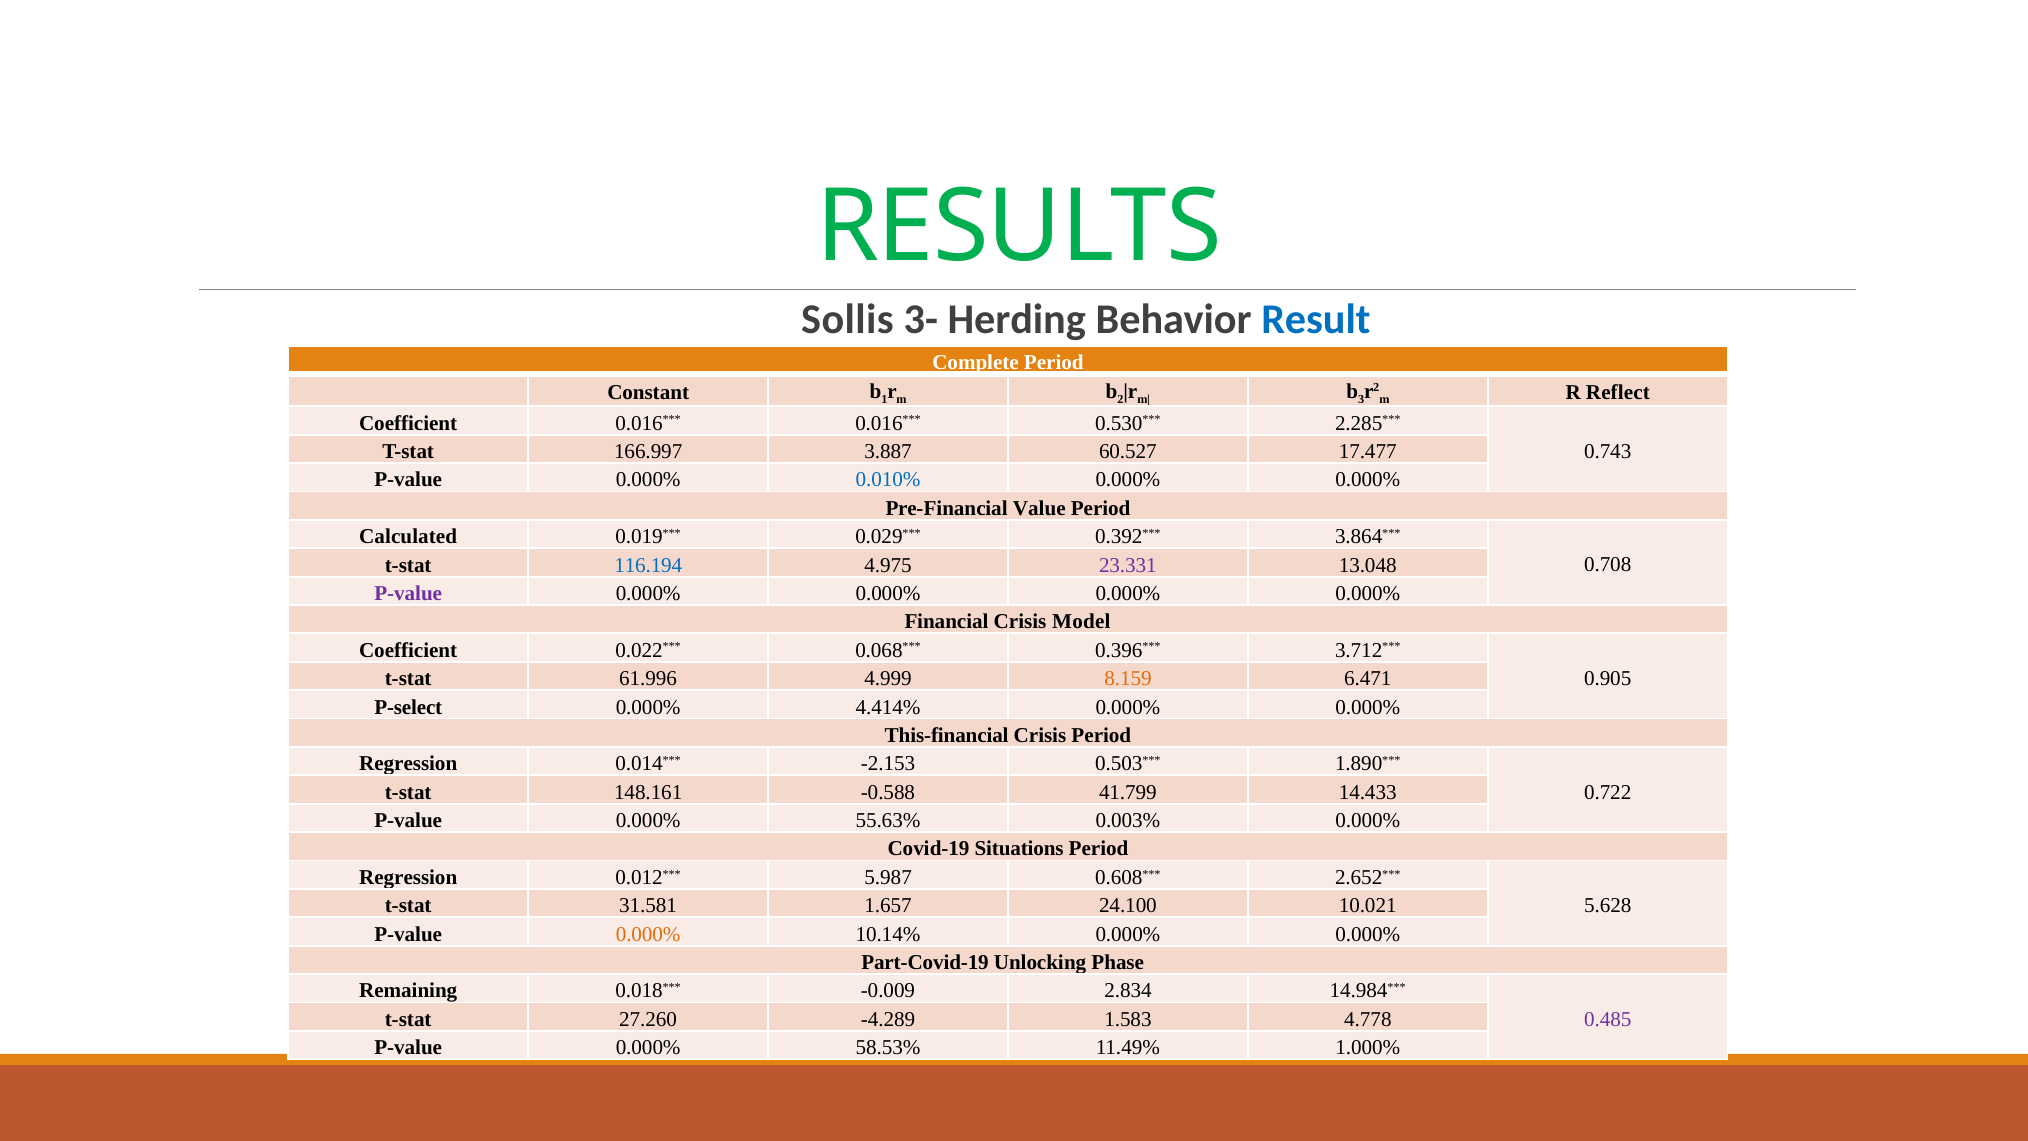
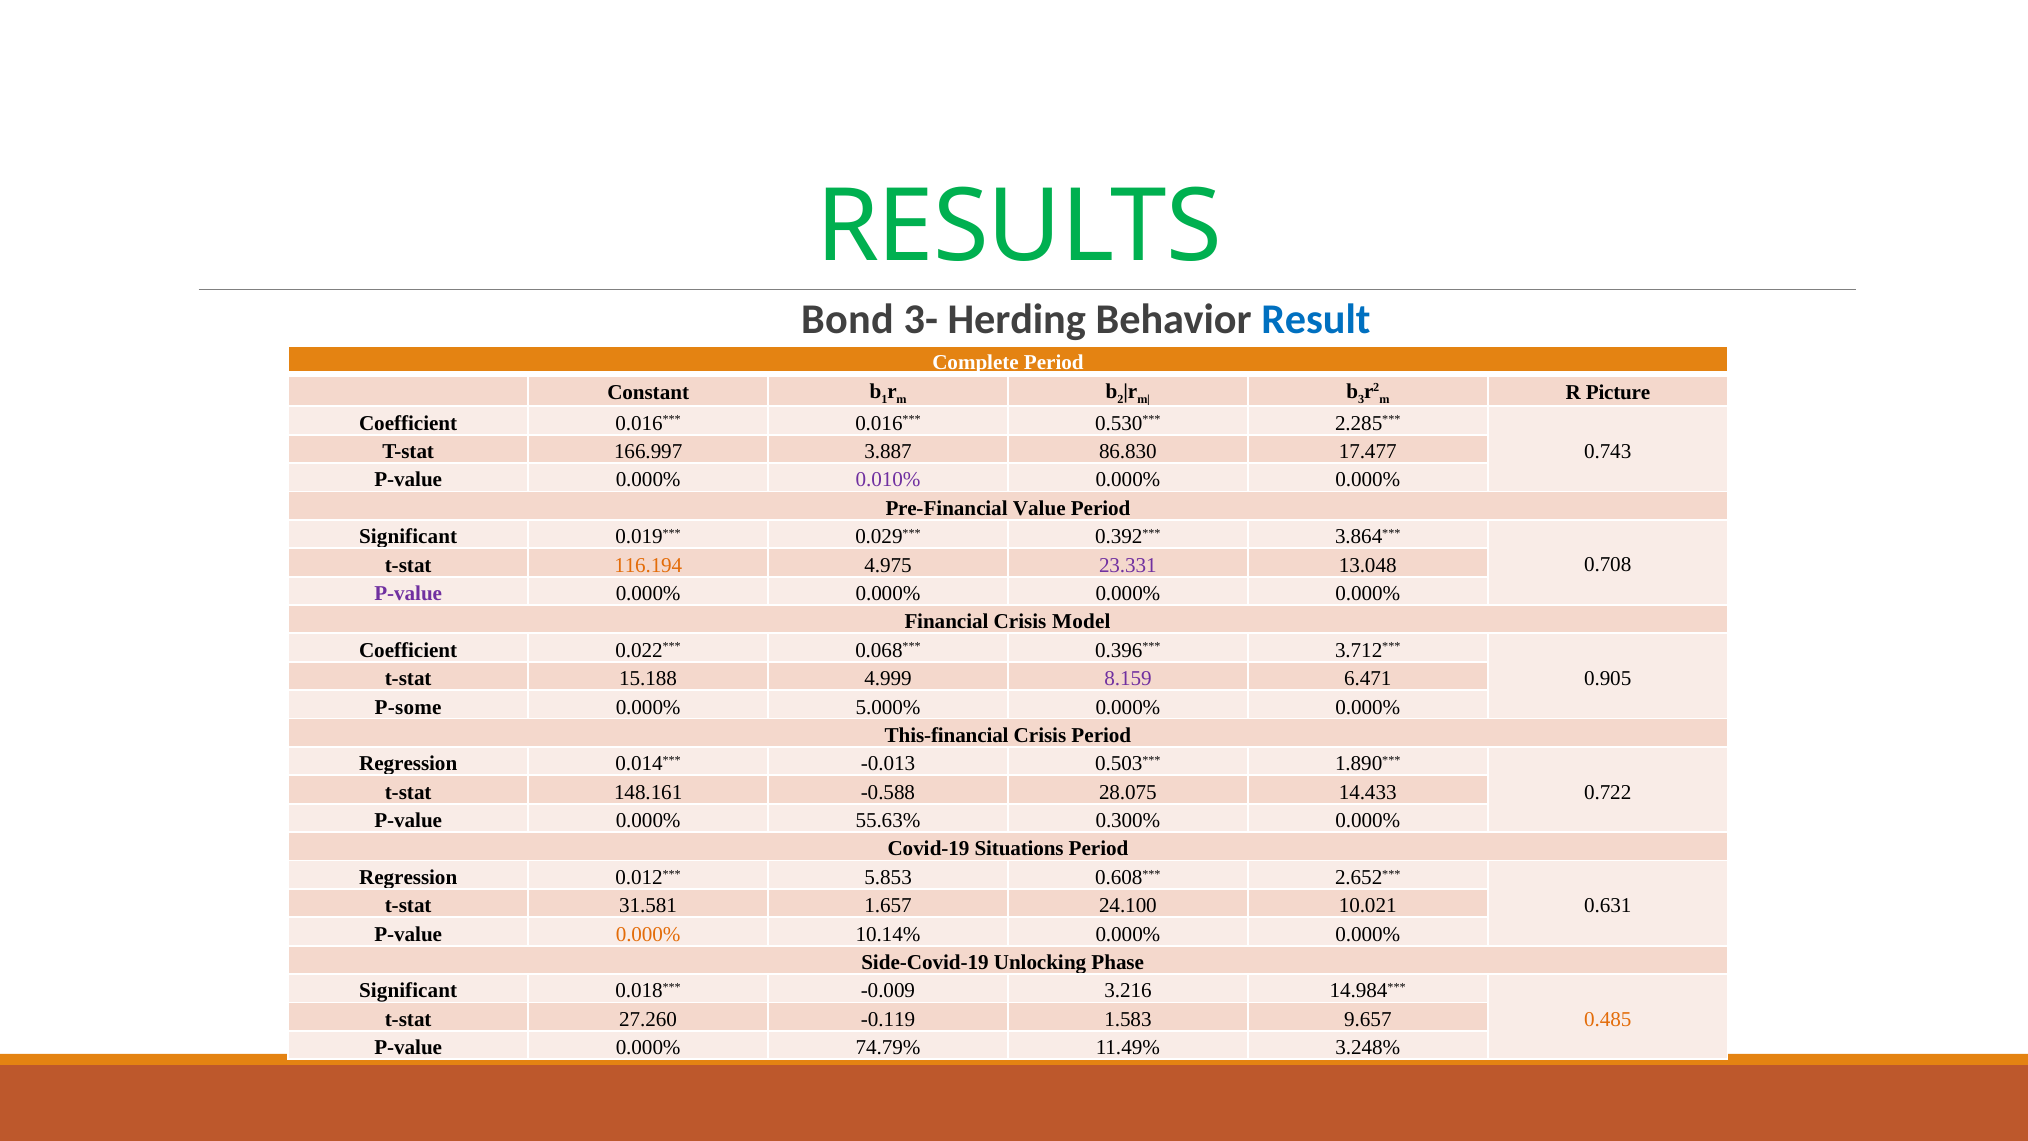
Sollis: Sollis -> Bond
Reflect: Reflect -> Picture
60.527: 60.527 -> 86.830
0.010% colour: blue -> purple
Calculated at (408, 537): Calculated -> Significant
116.194 colour: blue -> orange
61.996: 61.996 -> 15.188
8.159 colour: orange -> purple
P-select: P-select -> P-some
4.414%: 4.414% -> 5.000%
-2.153: -2.153 -> -0.013
41.799: 41.799 -> 28.075
0.003%: 0.003% -> 0.300%
5.987: 5.987 -> 5.853
5.628: 5.628 -> 0.631
Part-Covid-19: Part-Covid-19 -> Side-Covid-19
Remaining at (408, 991): Remaining -> Significant
2.834: 2.834 -> 3.216
0.485 colour: purple -> orange
-4.289: -4.289 -> -0.119
4.778: 4.778 -> 9.657
58.53%: 58.53% -> 74.79%
1.000%: 1.000% -> 3.248%
